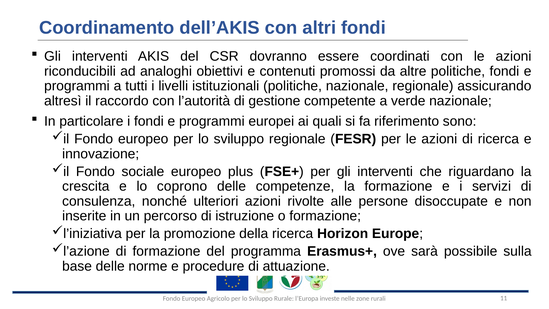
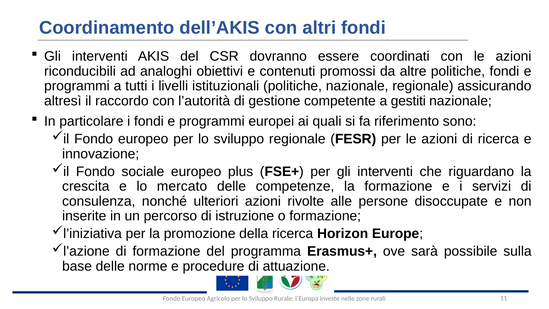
verde: verde -> gestiti
coprono: coprono -> mercato
